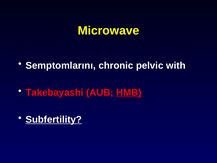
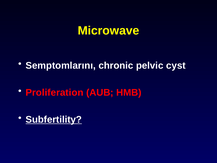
with: with -> cyst
Takebayashi: Takebayashi -> Proliferation
HMB underline: present -> none
